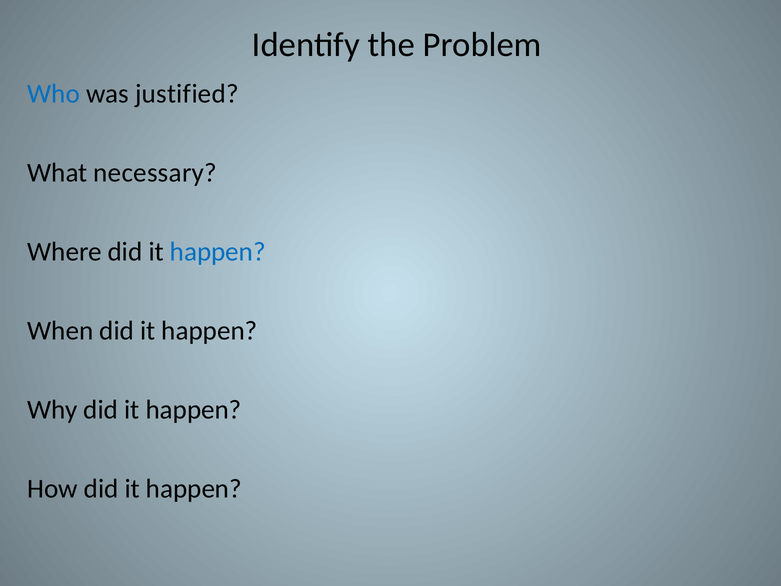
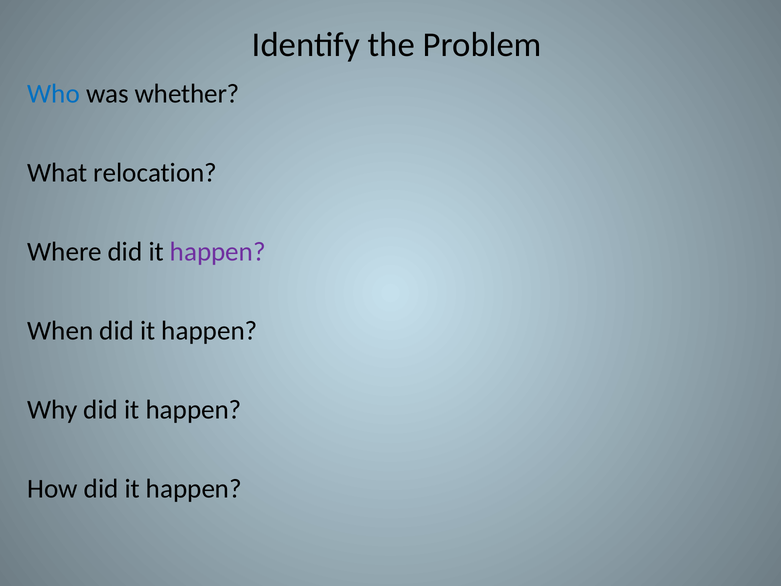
justified: justified -> whether
necessary: necessary -> relocation
happen at (218, 252) colour: blue -> purple
